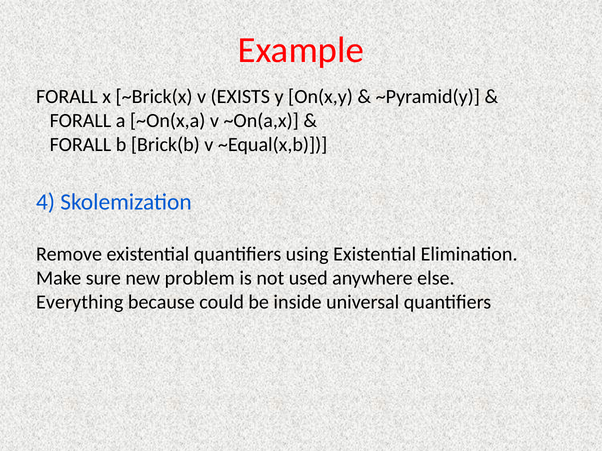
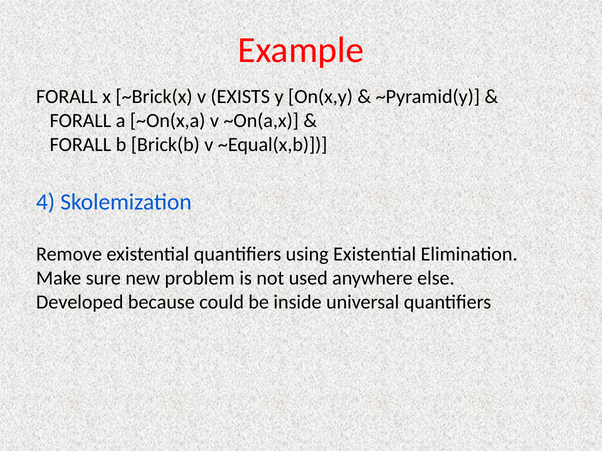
Everything: Everything -> Developed
